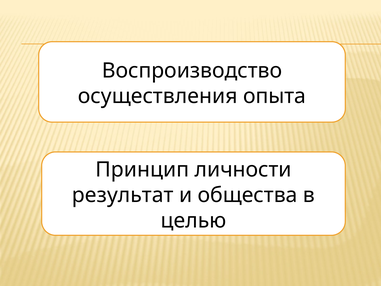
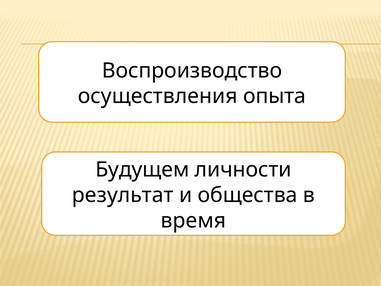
Принцип: Принцип -> Будущем
целью: целью -> время
